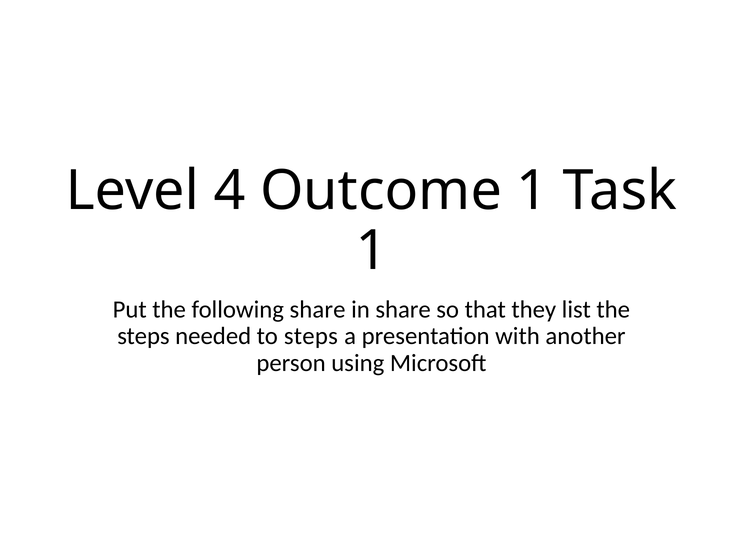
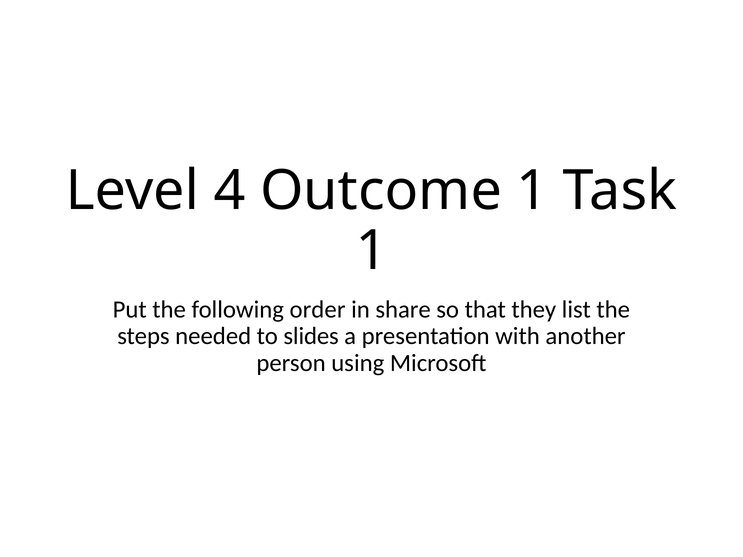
following share: share -> order
to steps: steps -> slides
